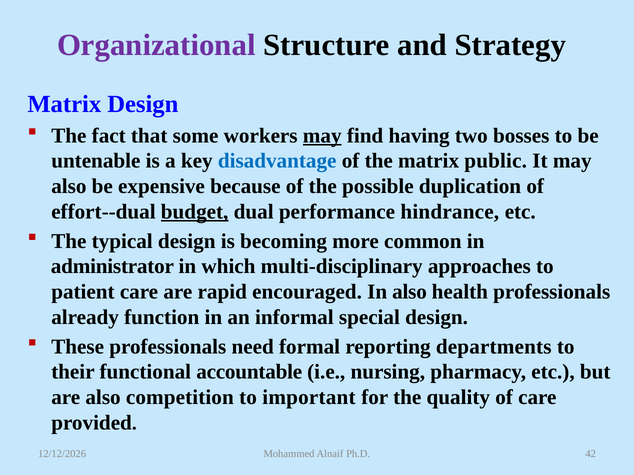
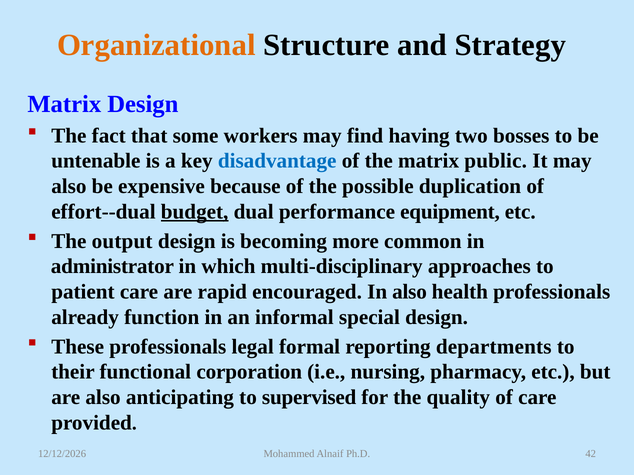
Organizational colour: purple -> orange
may at (322, 136) underline: present -> none
hindrance: hindrance -> equipment
typical: typical -> output
need: need -> legal
accountable: accountable -> corporation
competition: competition -> anticipating
important: important -> supervised
